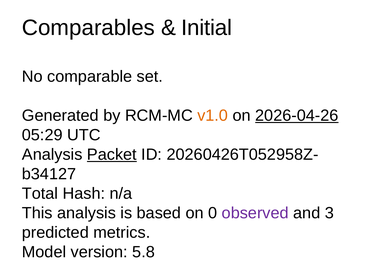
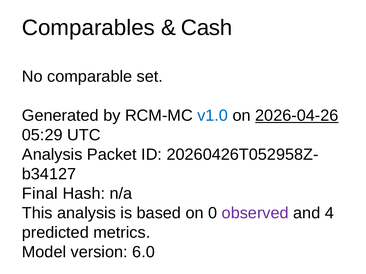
Initial: Initial -> Cash
v1.0 colour: orange -> blue
Packet underline: present -> none
Total: Total -> Final
3: 3 -> 4
5.8: 5.8 -> 6.0
